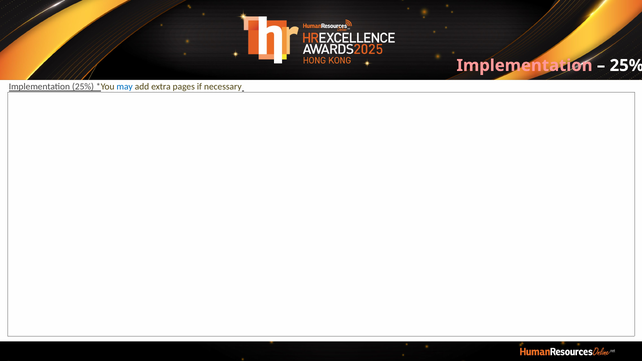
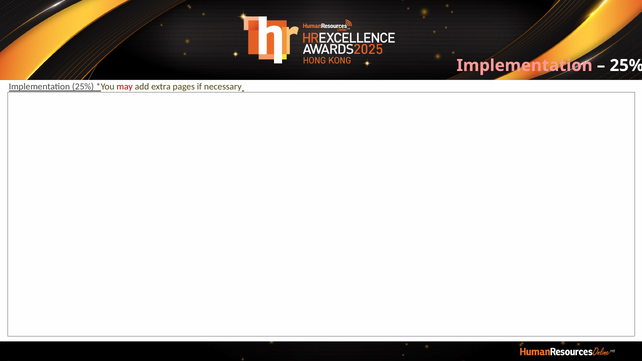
may colour: blue -> red
